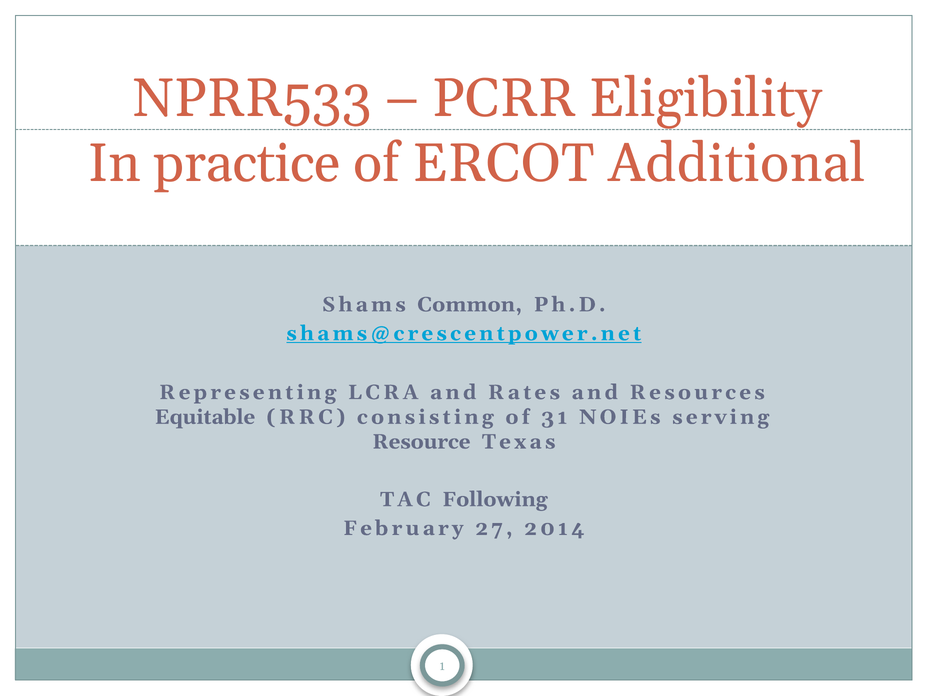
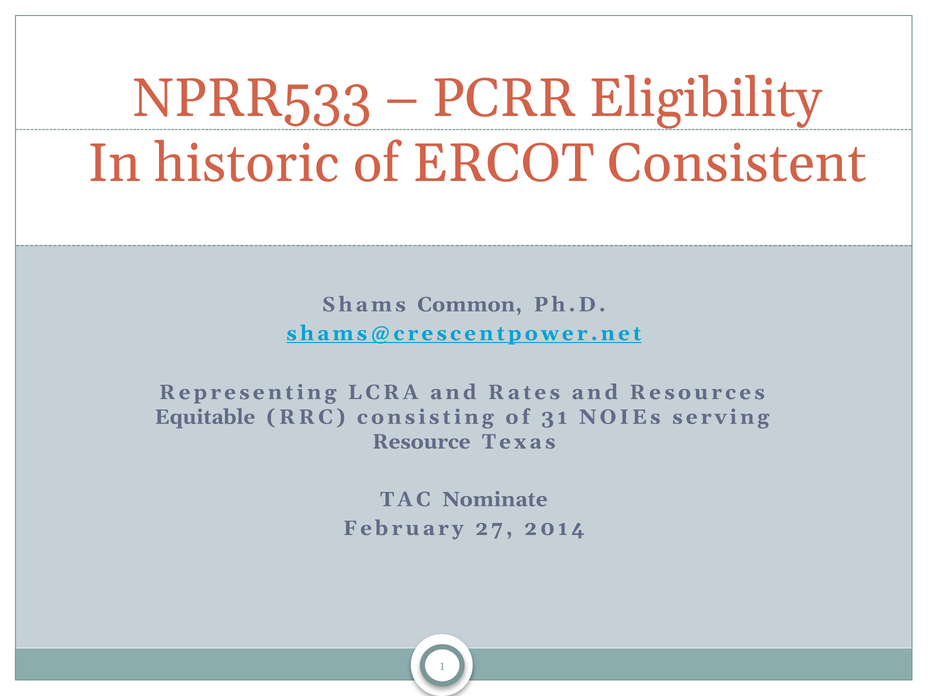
practice: practice -> historic
Additional: Additional -> Consistent
Following: Following -> Nominate
